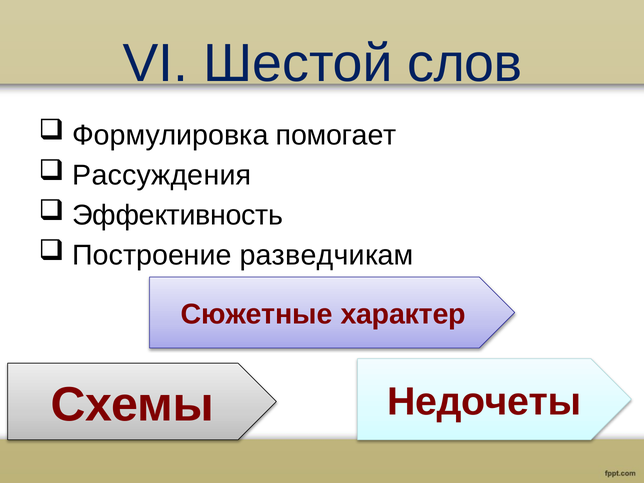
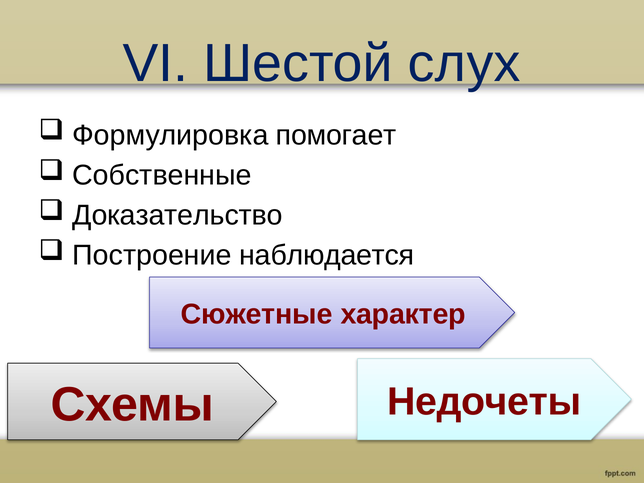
слов: слов -> слух
Рассуждения: Рассуждения -> Собственные
Эффективность: Эффективность -> Доказательство
разведчикам: разведчикам -> наблюдается
